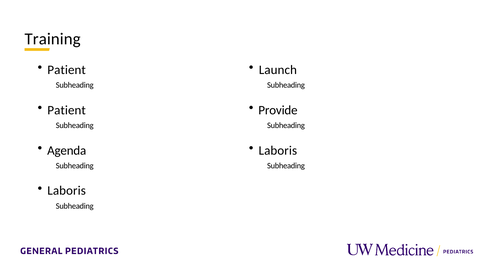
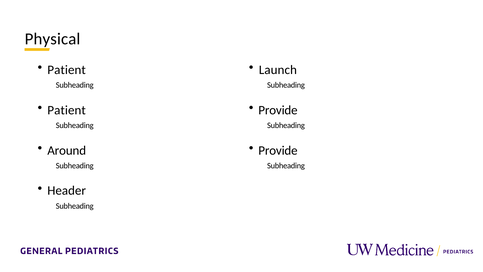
Training: Training -> Physical
Agenda: Agenda -> Around
Laboris at (278, 150): Laboris -> Provide
Laboris at (67, 190): Laboris -> Header
